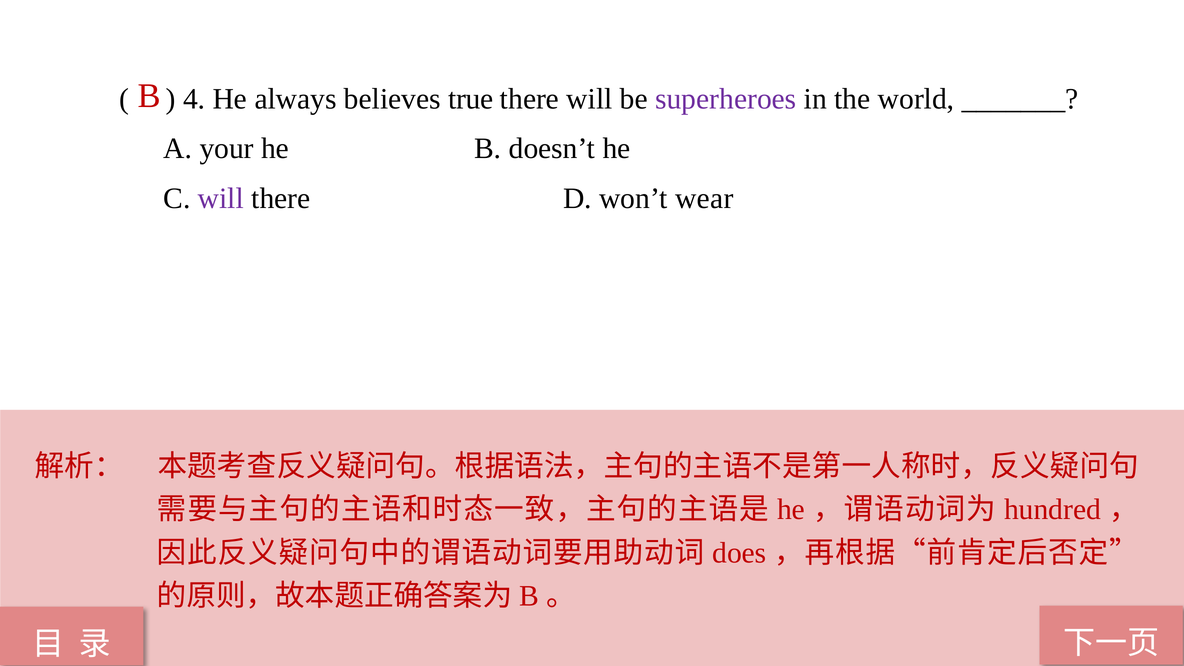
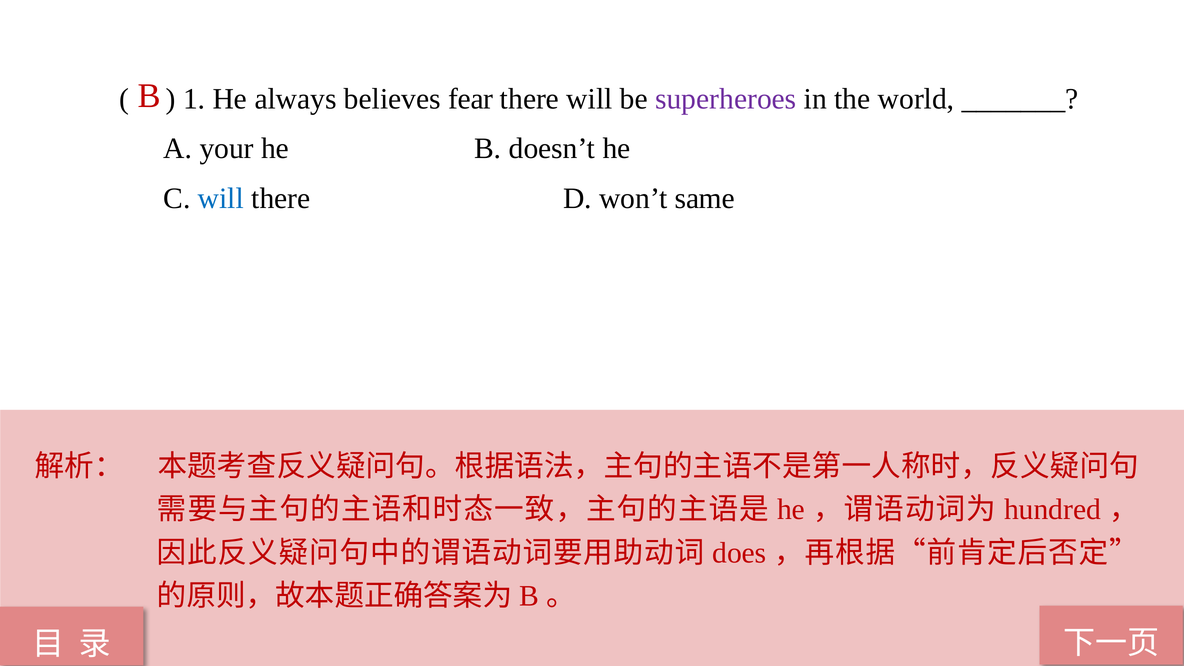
4: 4 -> 1
true: true -> fear
will at (221, 198) colour: purple -> blue
wear: wear -> same
